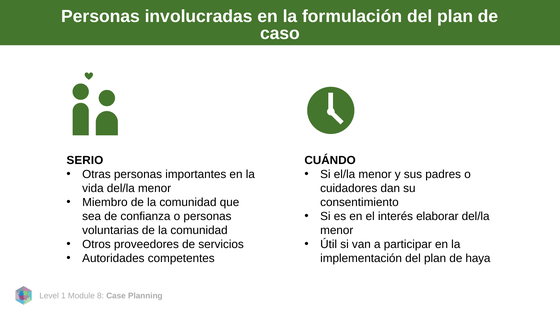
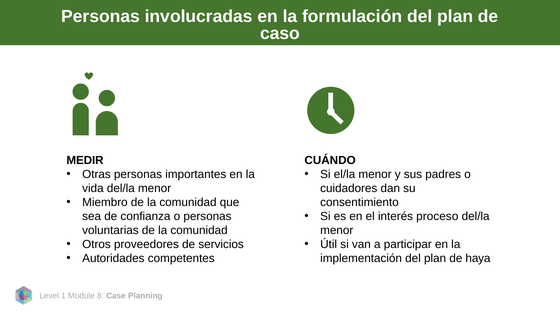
SERIO: SERIO -> MEDIR
elaborar: elaborar -> proceso
